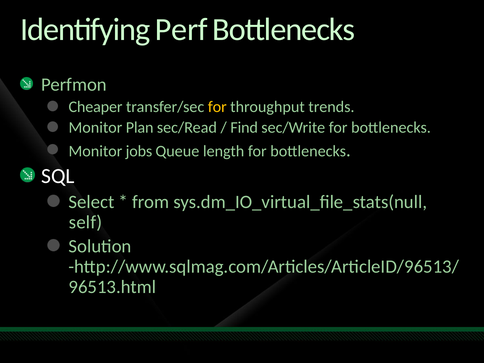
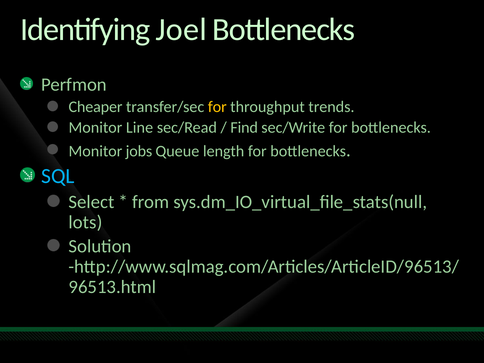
Perf: Perf -> Joel
Plan: Plan -> Line
SQL colour: white -> light blue
self: self -> lots
